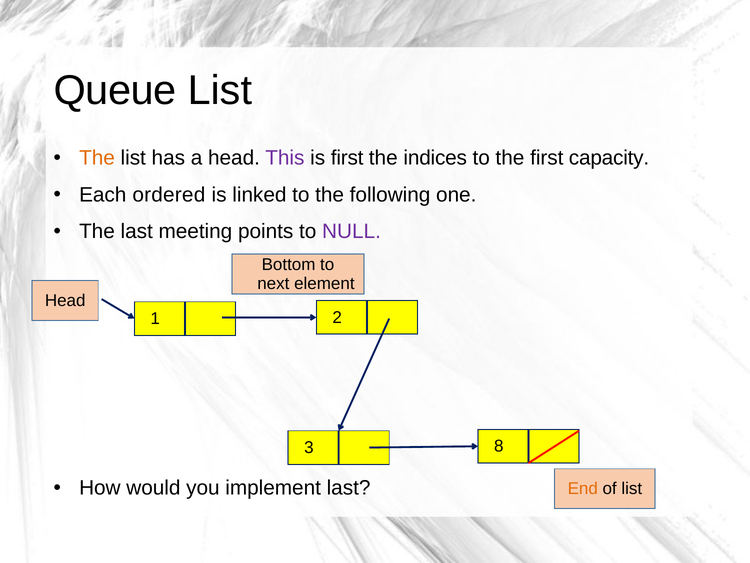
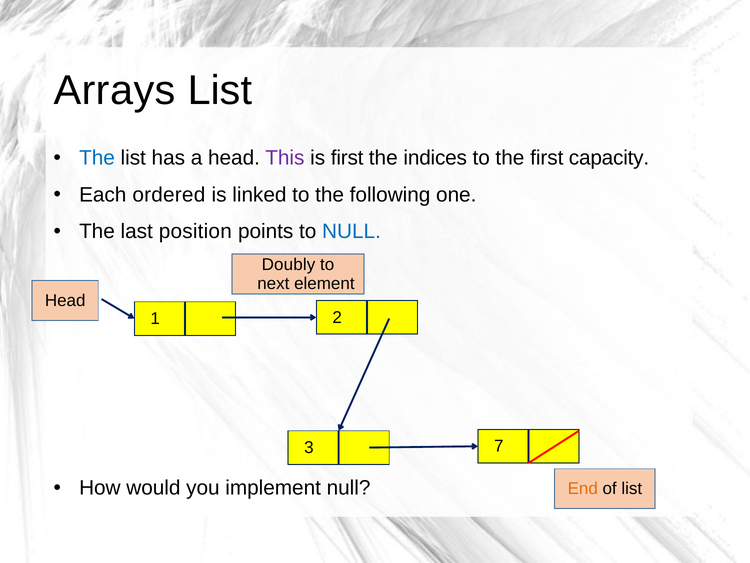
Queue: Queue -> Arrays
The at (97, 158) colour: orange -> blue
meeting: meeting -> position
NULL at (351, 231) colour: purple -> blue
Bottom: Bottom -> Doubly
8: 8 -> 7
implement last: last -> null
